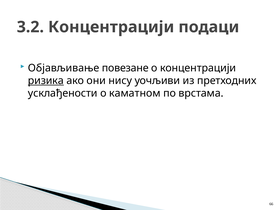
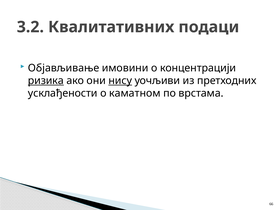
3.2 Концентрацији: Концентрацији -> Квалитативних
повезане: повезане -> имовини
нису underline: none -> present
